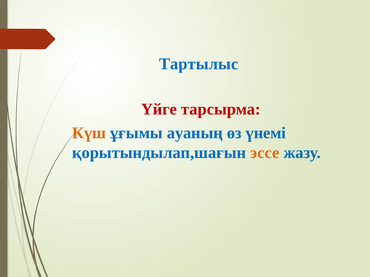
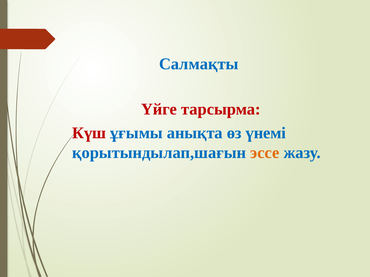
Тартылыс: Тартылыс -> Салмақты
Күш colour: orange -> red
ауаның: ауаның -> анықта
